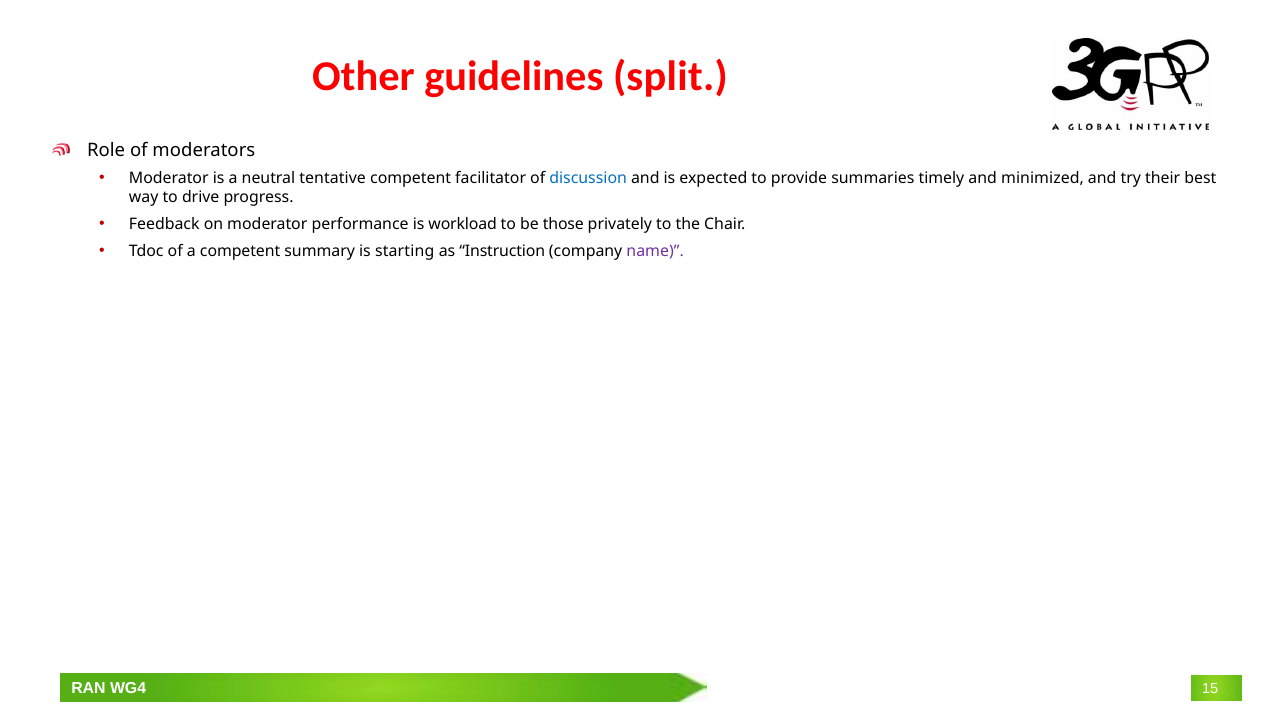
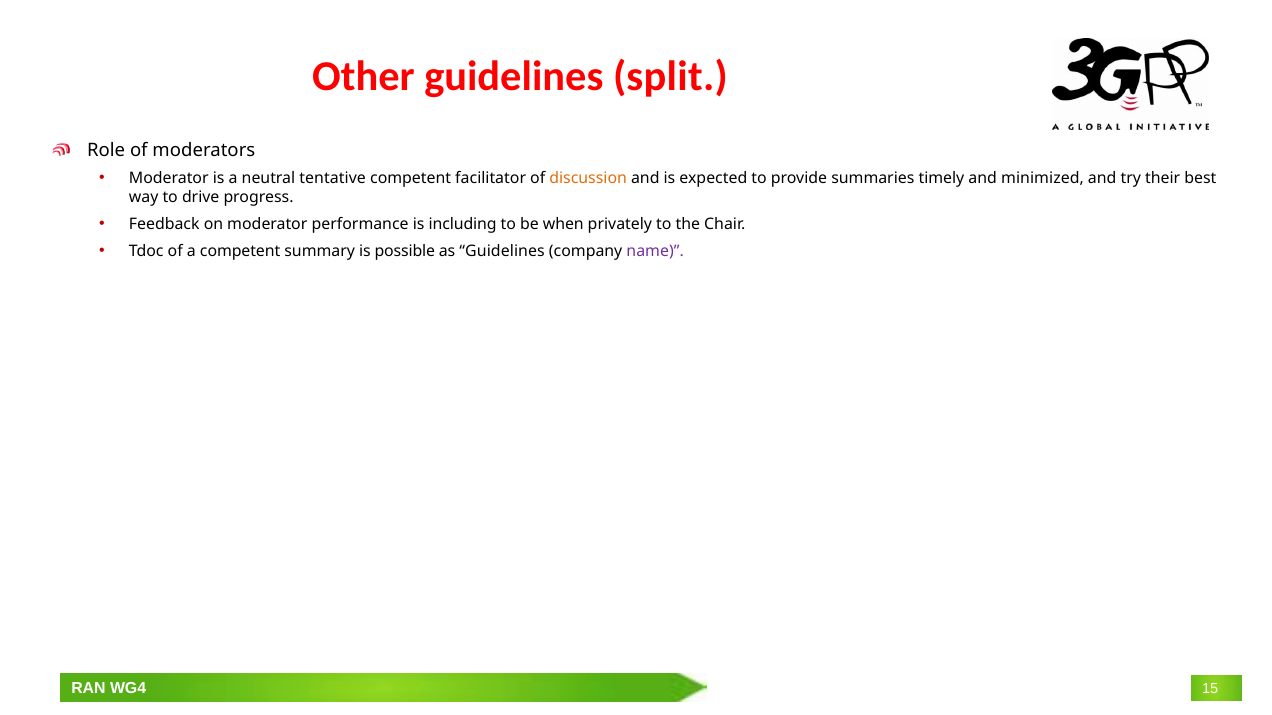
discussion colour: blue -> orange
workload: workload -> including
those: those -> when
starting: starting -> possible
as Instruction: Instruction -> Guidelines
